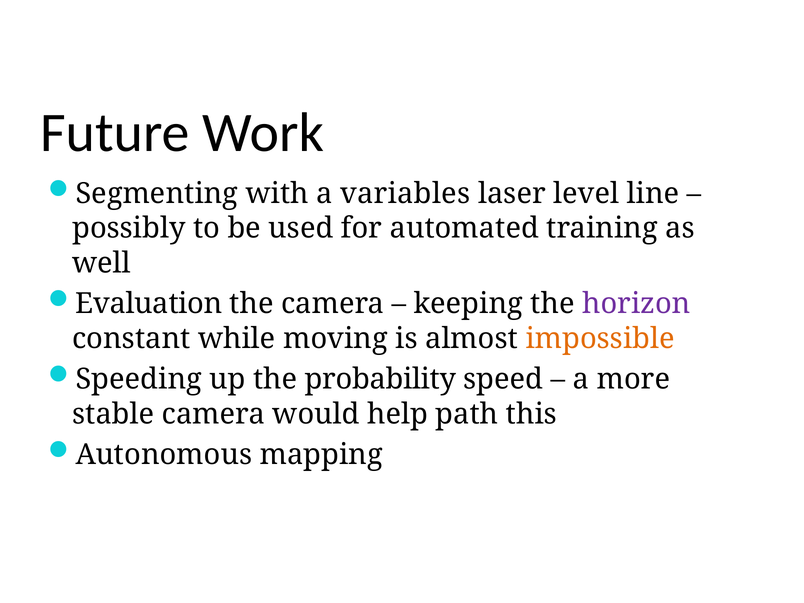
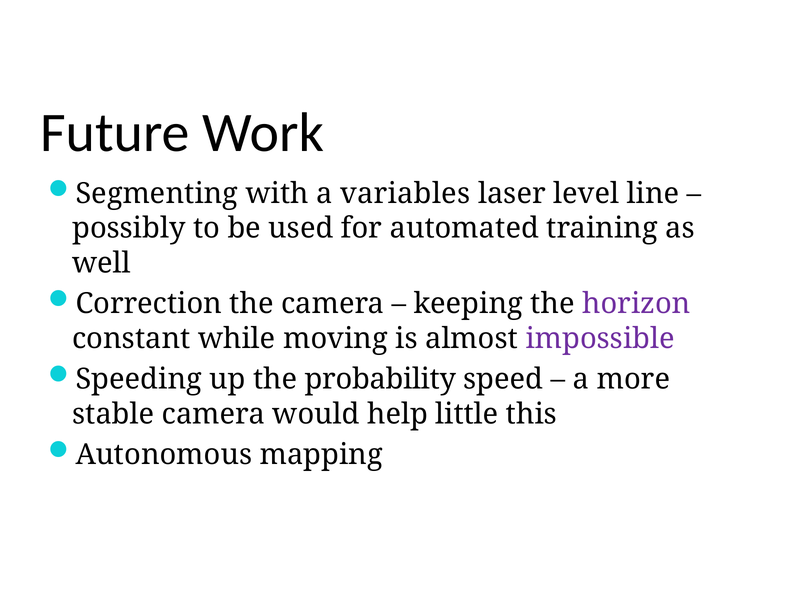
Evaluation: Evaluation -> Correction
impossible colour: orange -> purple
path: path -> little
